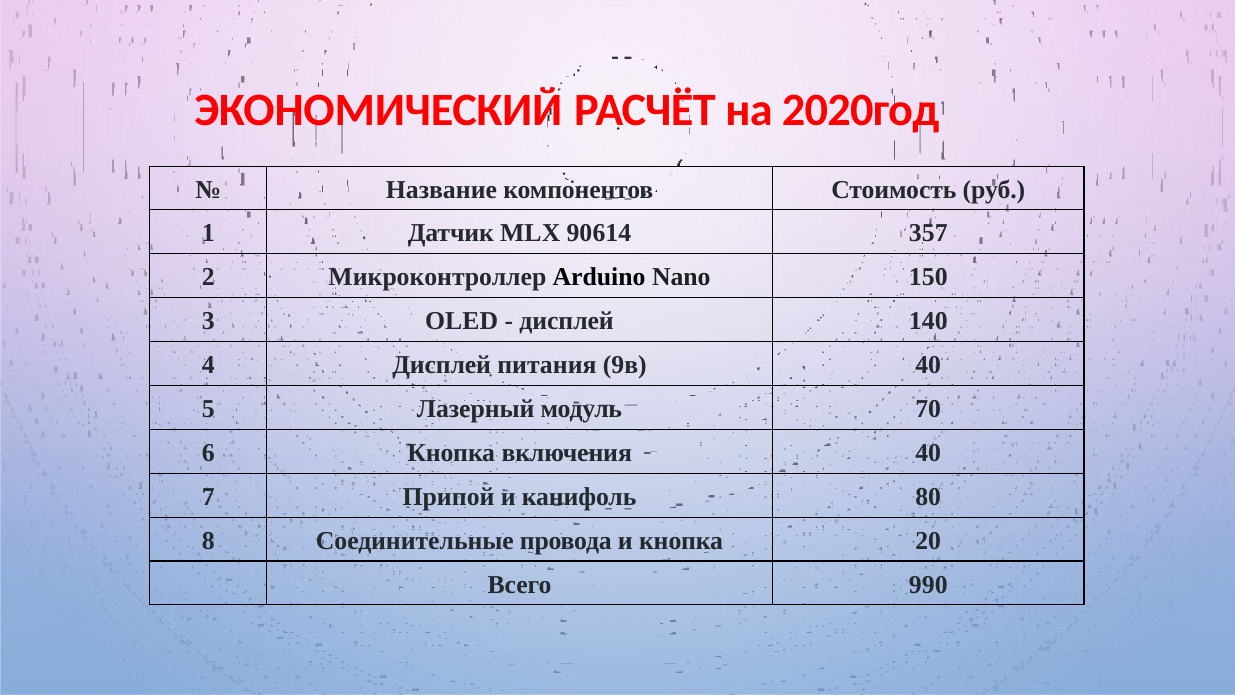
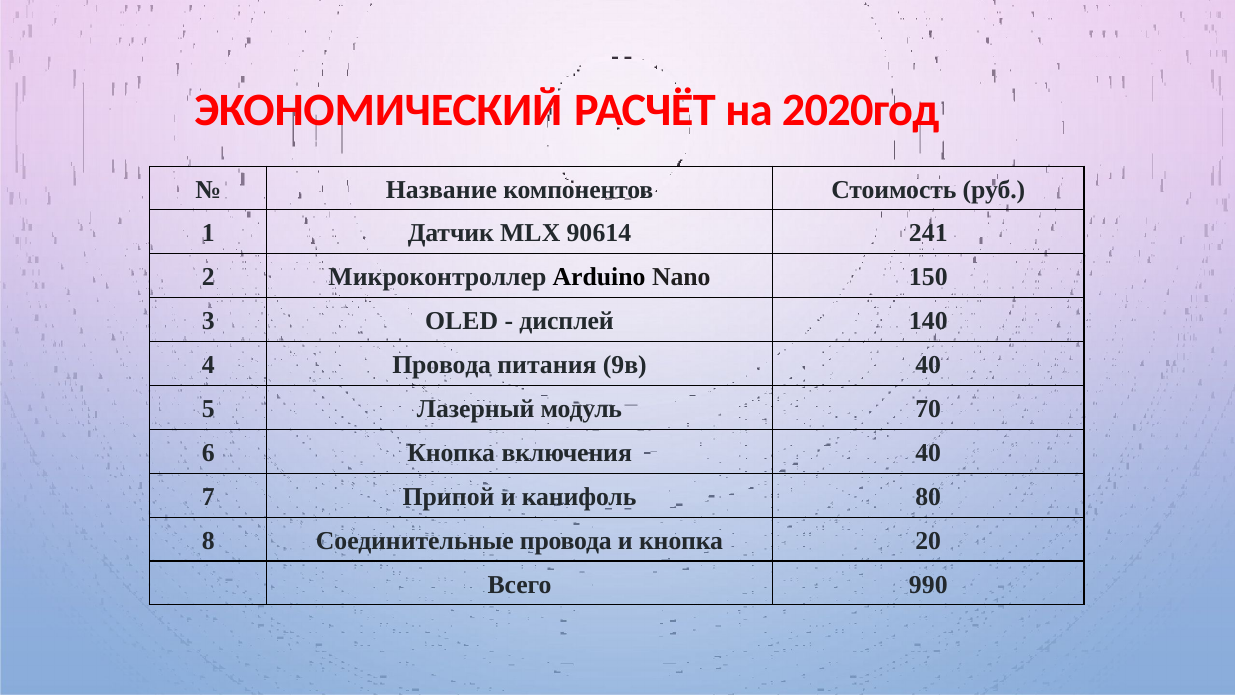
357: 357 -> 241
4 Дисплей: Дисплей -> Провода
